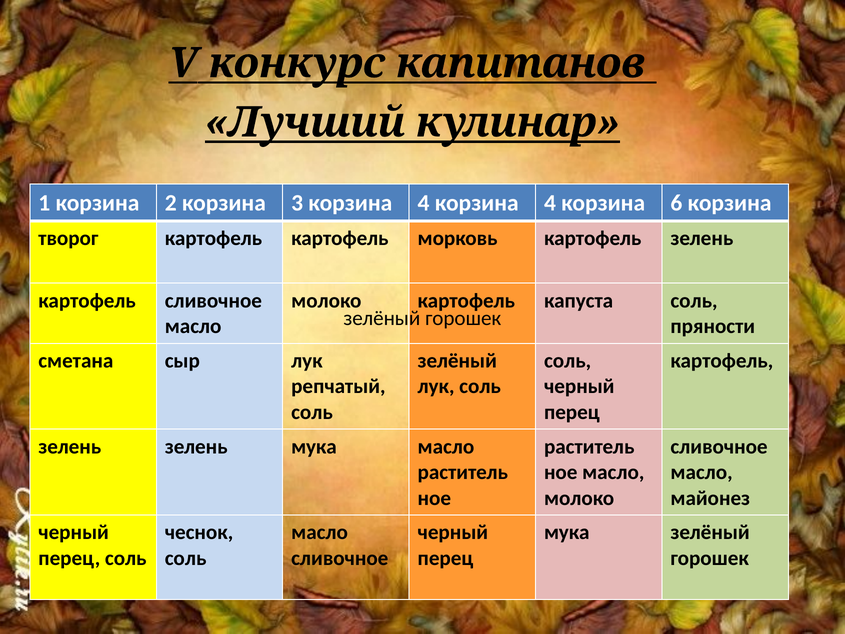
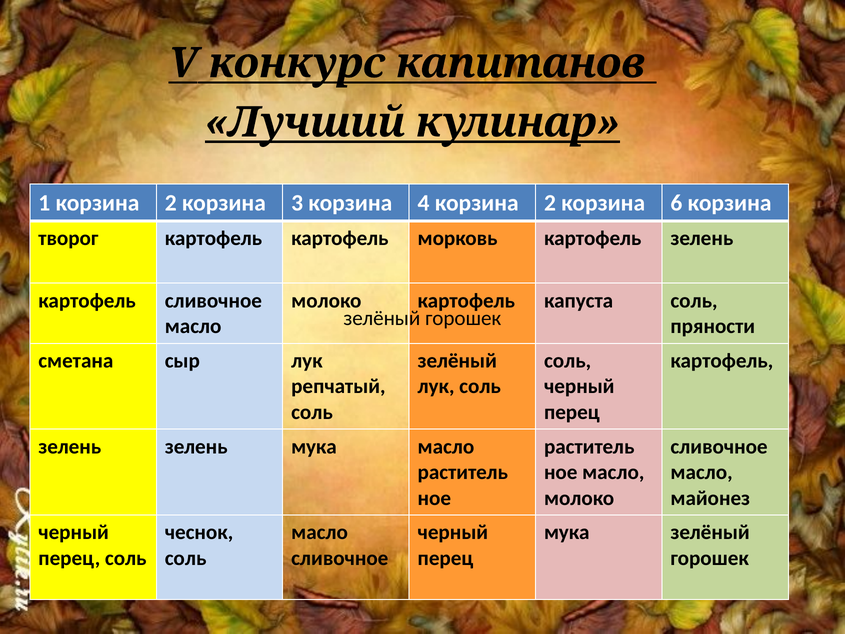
4 корзина 4: 4 -> 2
